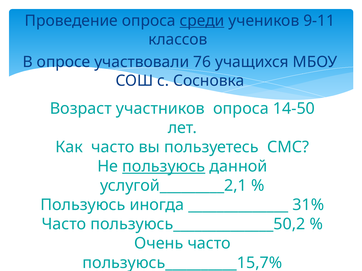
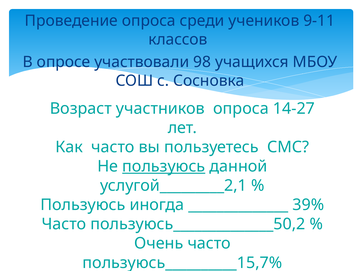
среди underline: present -> none
76: 76 -> 98
14-50: 14-50 -> 14-27
31%: 31% -> 39%
